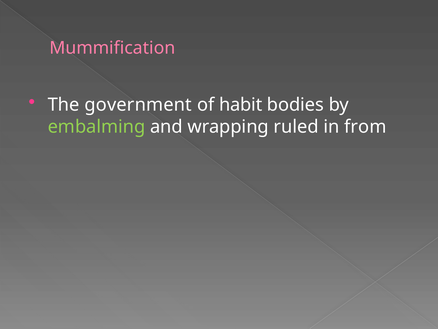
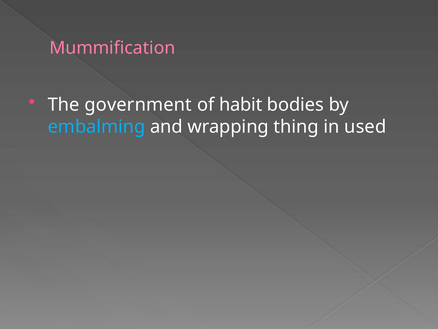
embalming colour: light green -> light blue
ruled: ruled -> thing
from: from -> used
